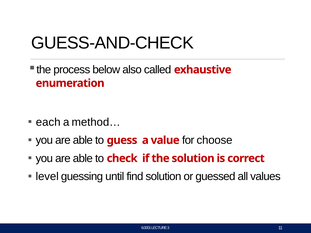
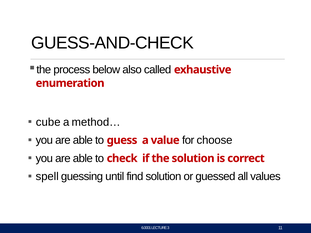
each: each -> cube
level: level -> spell
